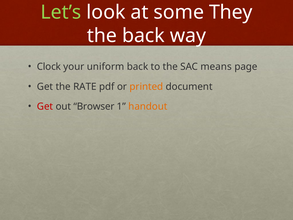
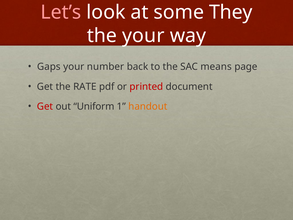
Let’s colour: light green -> pink
the back: back -> your
Clock: Clock -> Gaps
uniform: uniform -> number
printed colour: orange -> red
Browser: Browser -> Uniform
